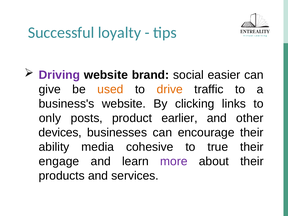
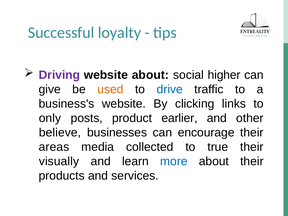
website brand: brand -> about
easier: easier -> higher
drive colour: orange -> blue
devices: devices -> believe
ability: ability -> areas
cohesive: cohesive -> collected
engage: engage -> visually
more colour: purple -> blue
